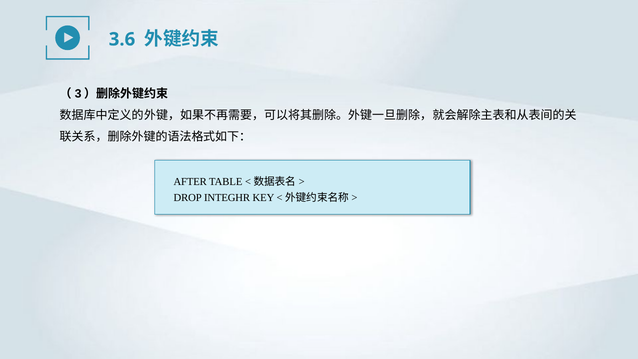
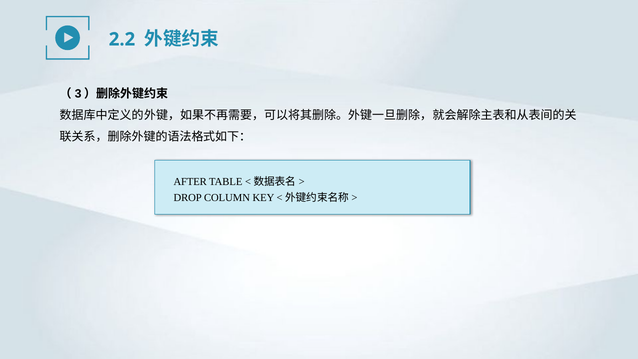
3.6: 3.6 -> 2.2
INTEGHR: INTEGHR -> COLUMN
